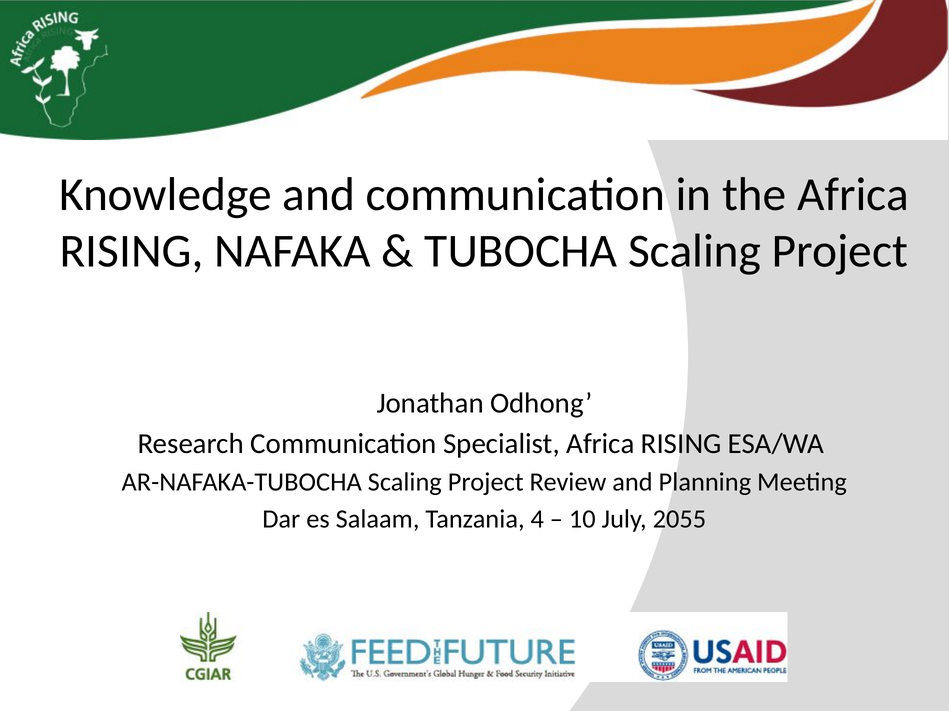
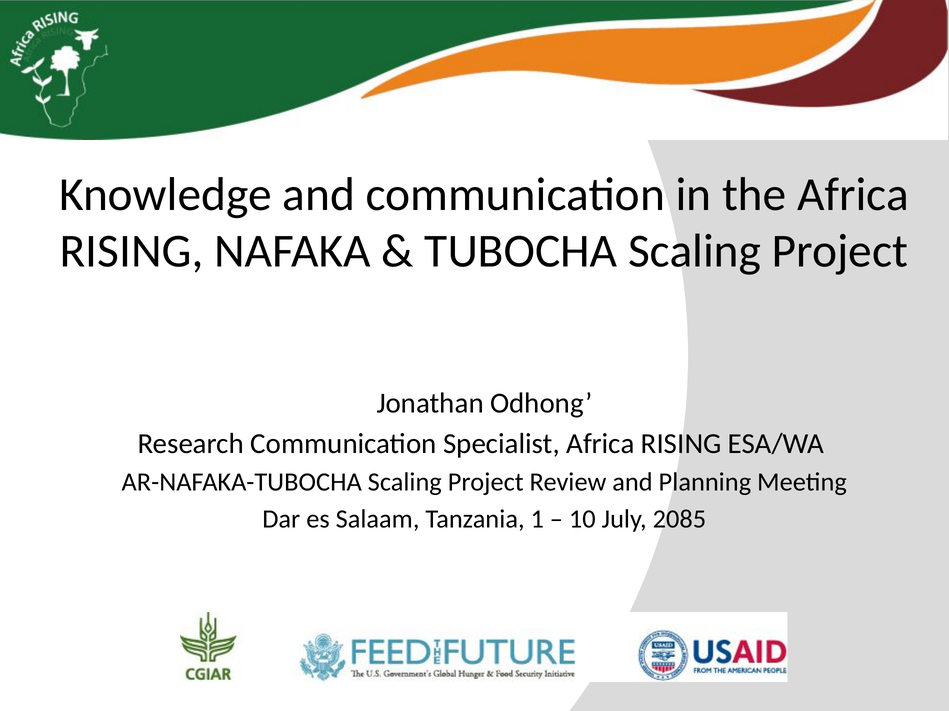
4: 4 -> 1
2055: 2055 -> 2085
